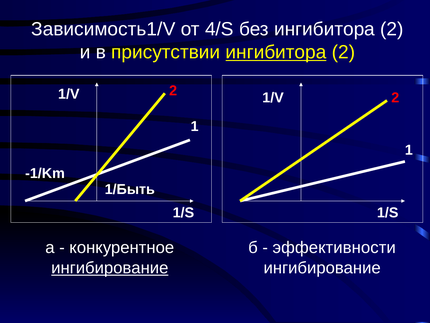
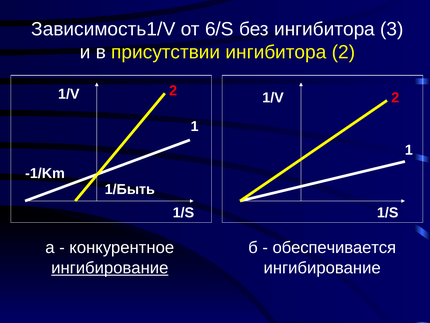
4/S: 4/S -> 6/S
без ингибитора 2: 2 -> 3
ингибитора at (276, 52) underline: present -> none
эффективности: эффективности -> обеспечивается
